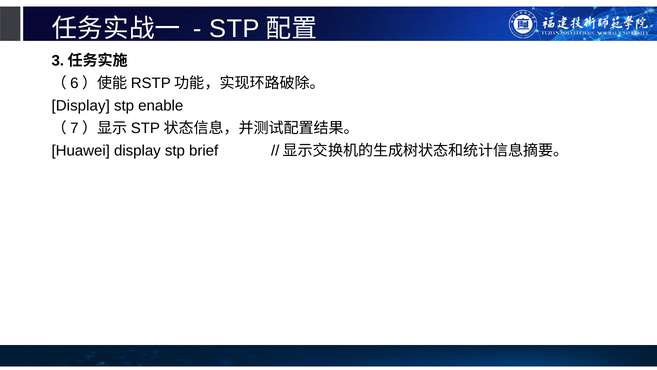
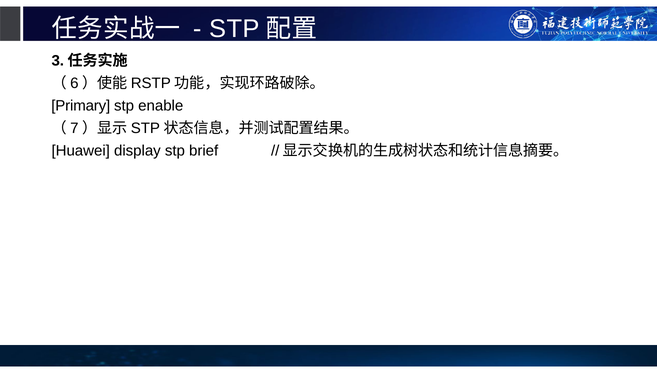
Display at (81, 106): Display -> Primary
